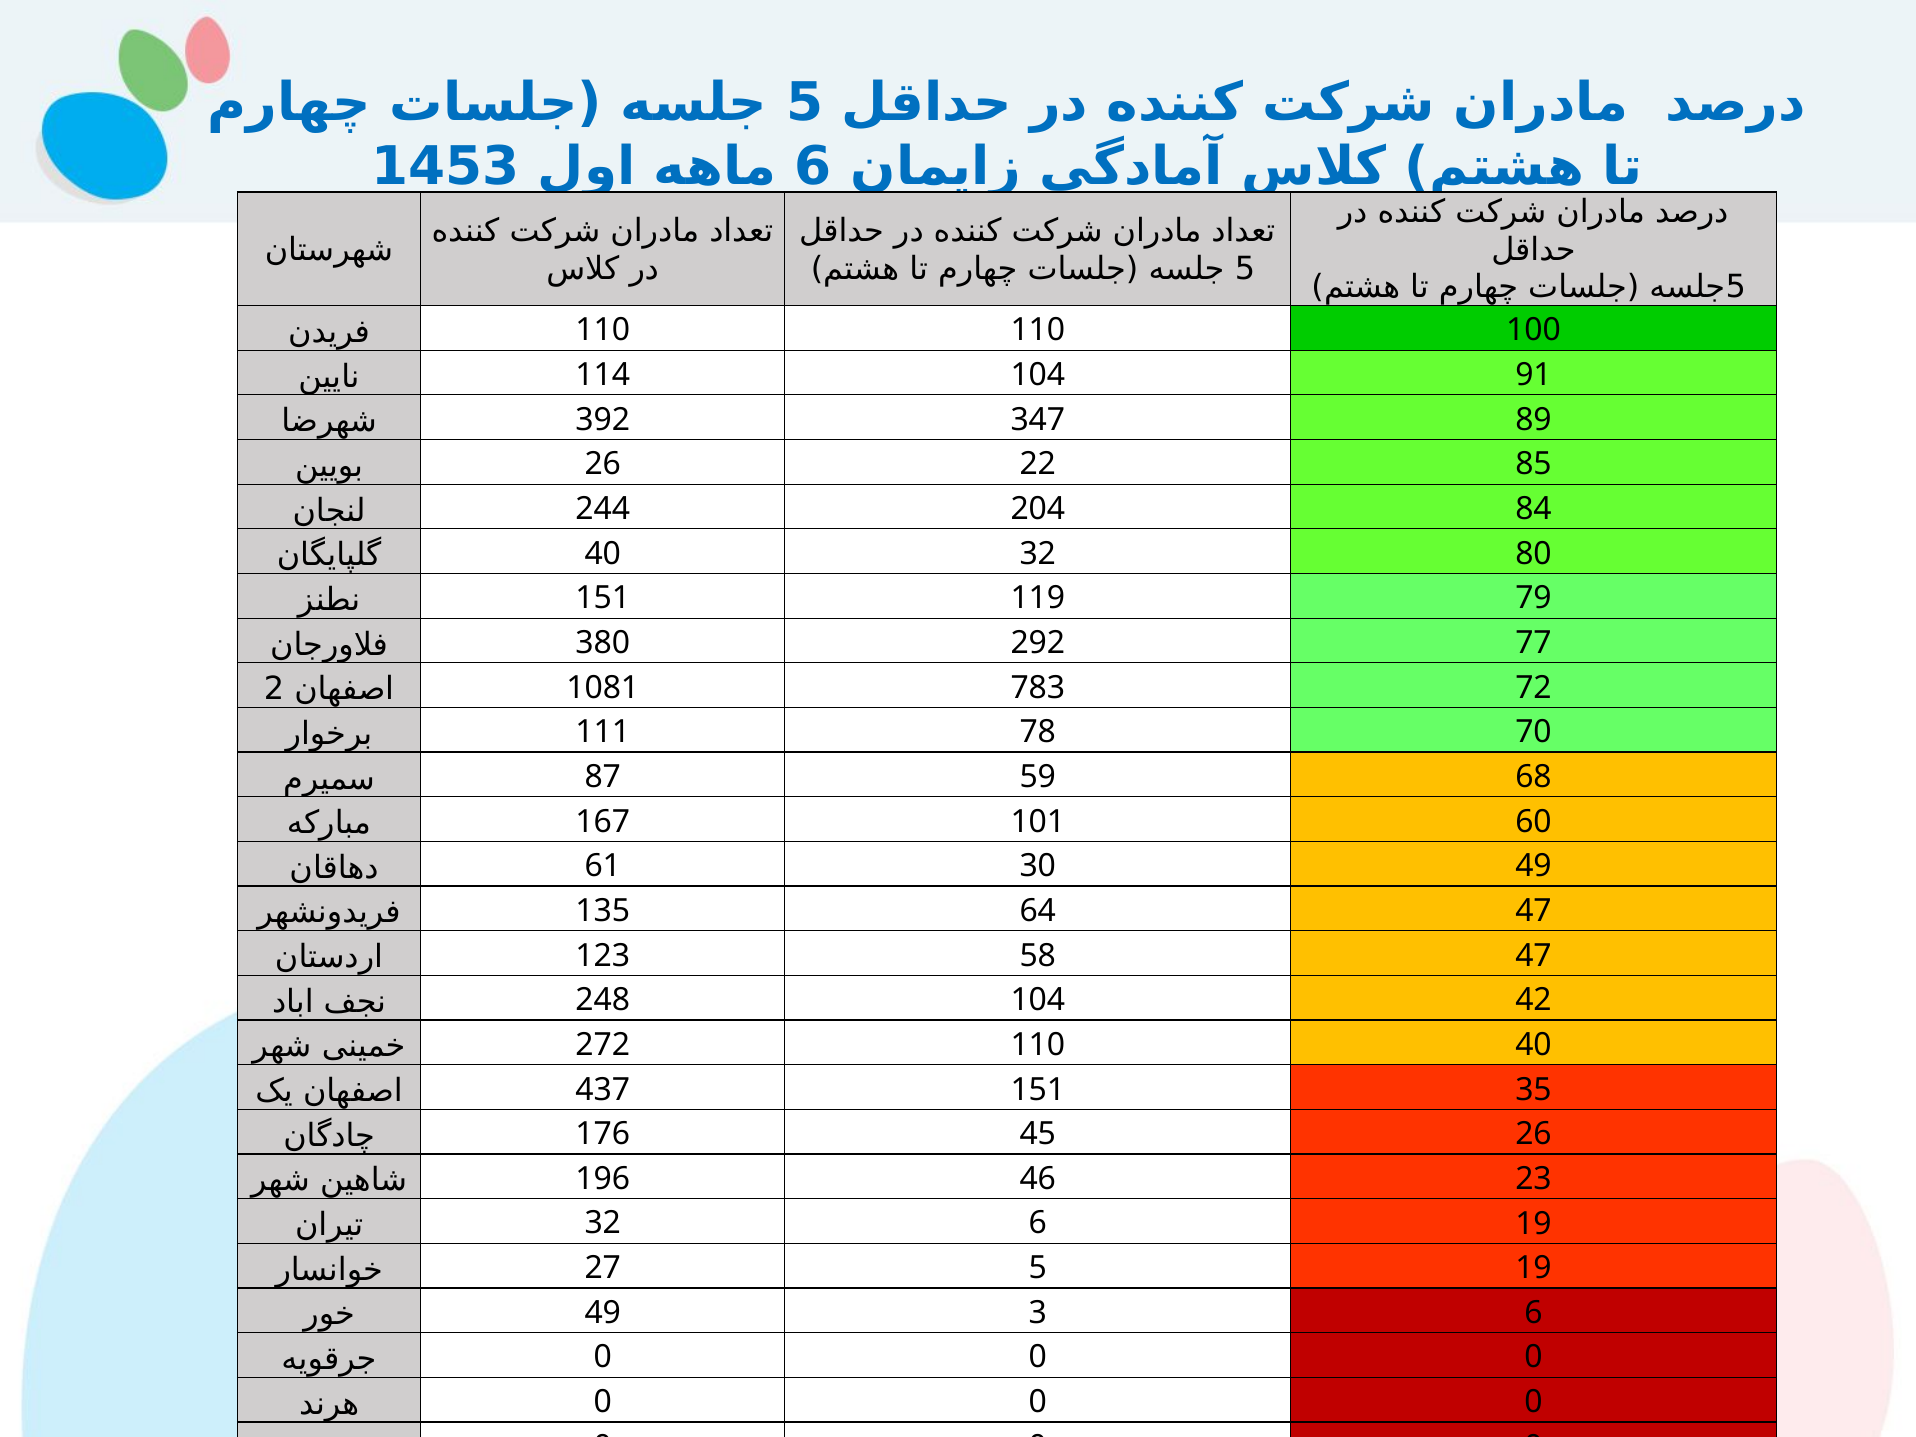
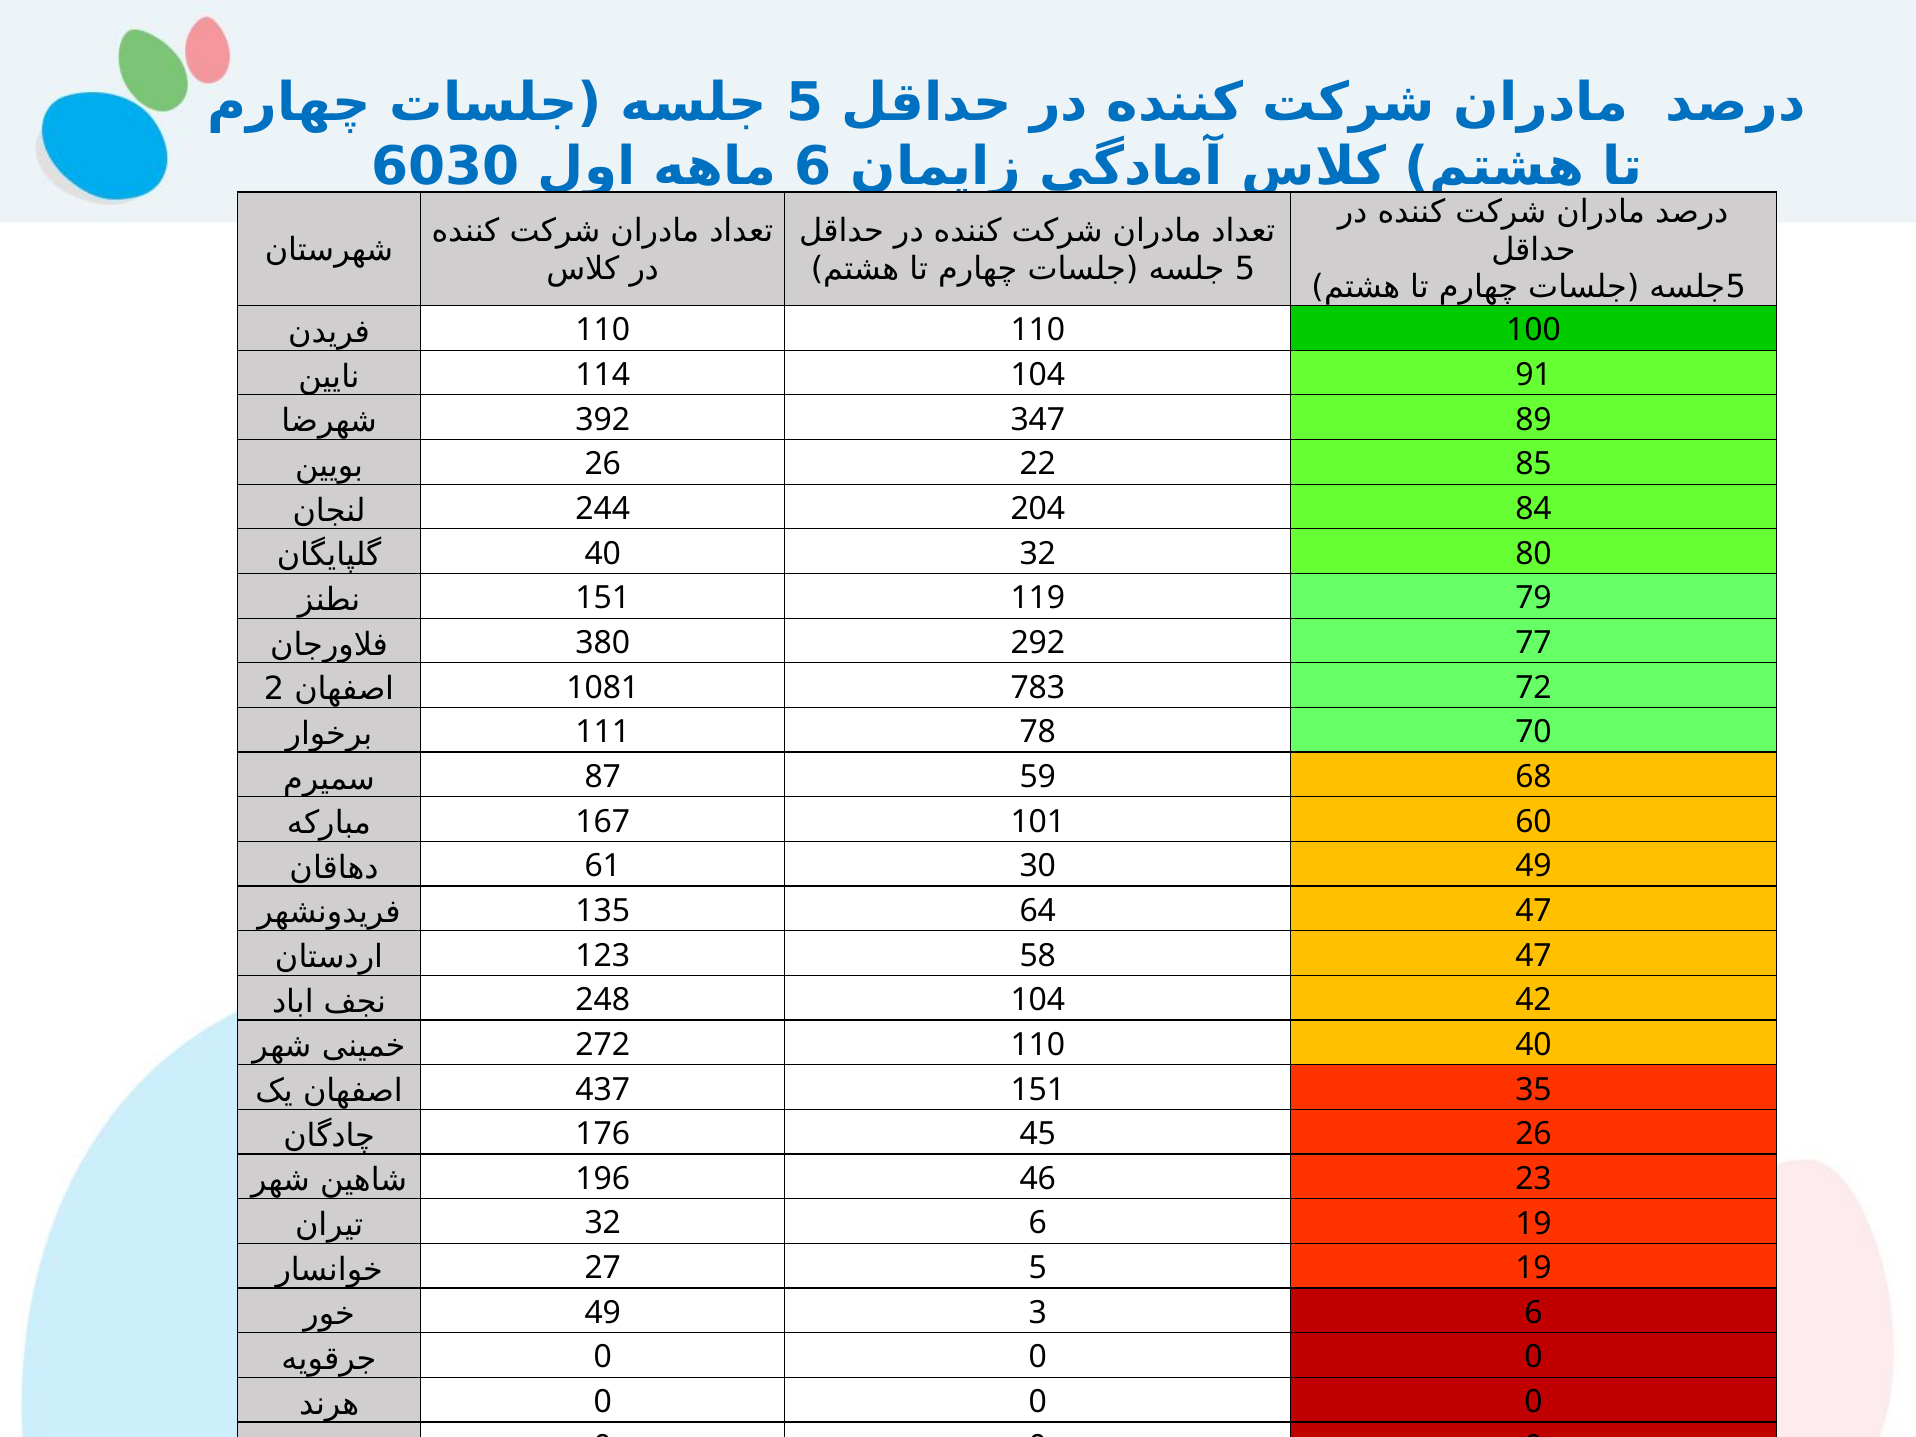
1453: 1453 -> 6030
